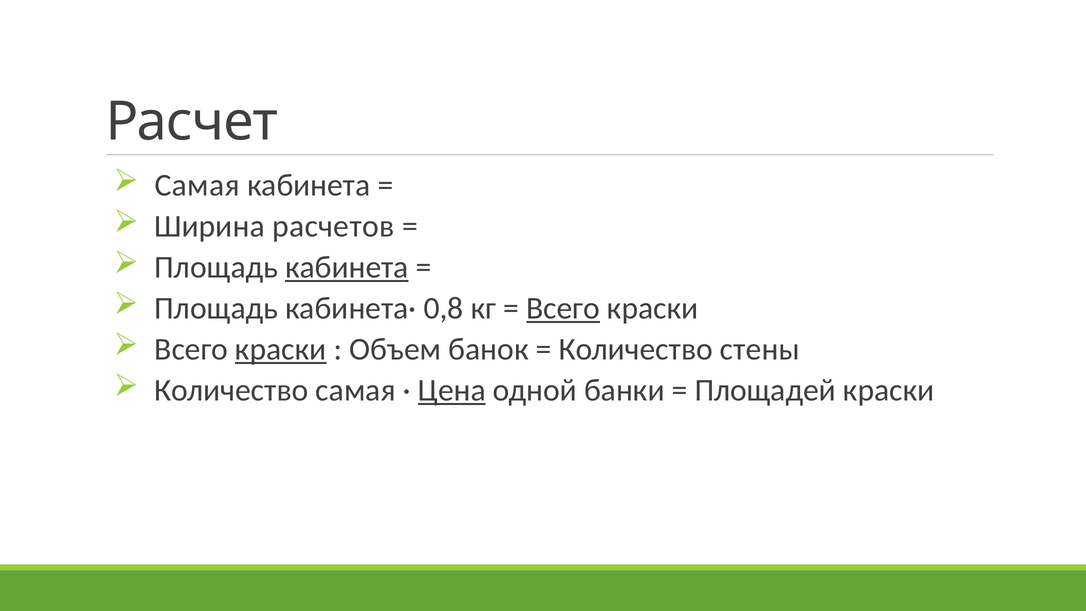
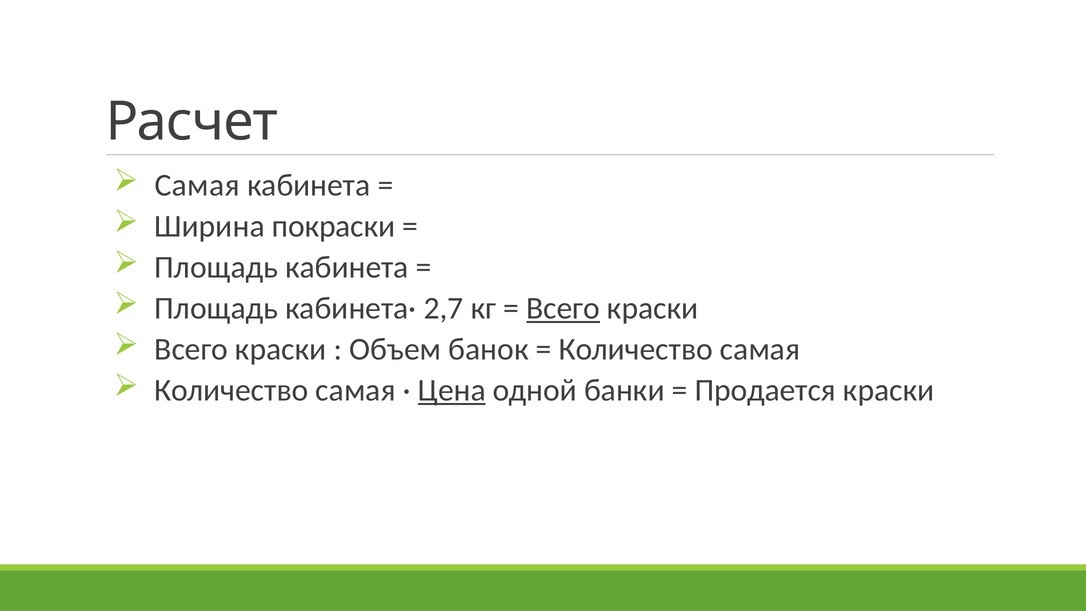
расчетов: расчетов -> покраски
кабинета at (347, 267) underline: present -> none
0,8: 0,8 -> 2,7
краски at (281, 349) underline: present -> none
стены at (760, 349): стены -> самая
Площадей: Площадей -> Продается
